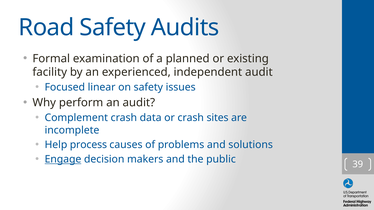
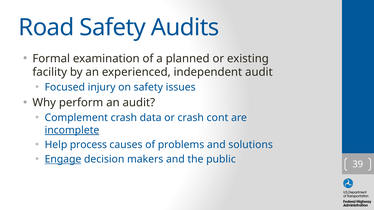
linear: linear -> injury
sites: sites -> cont
incomplete underline: none -> present
